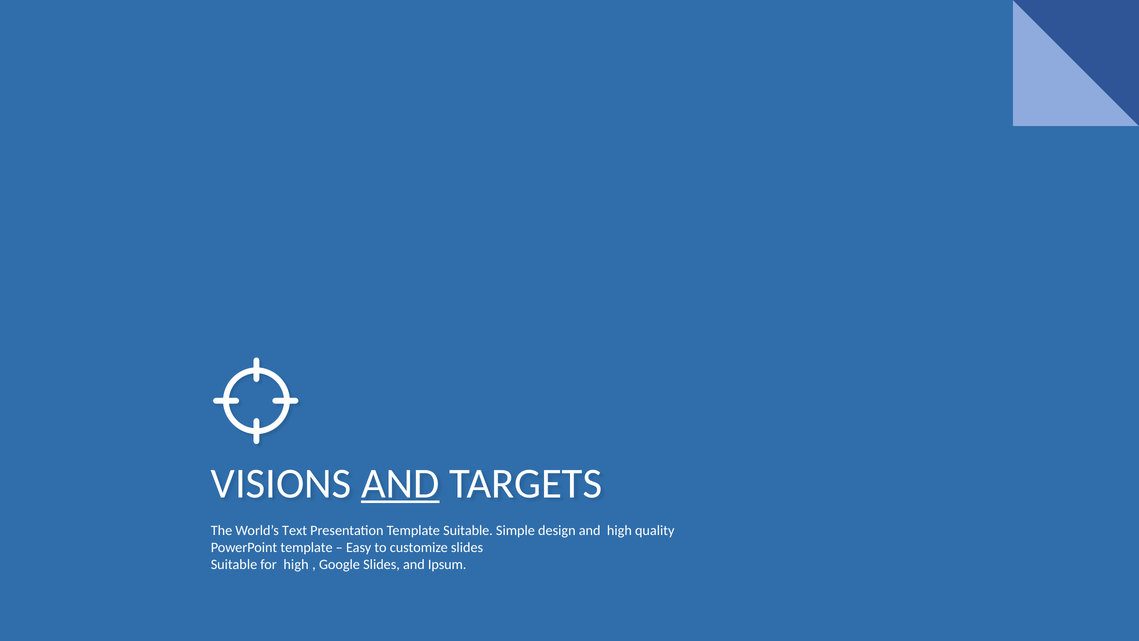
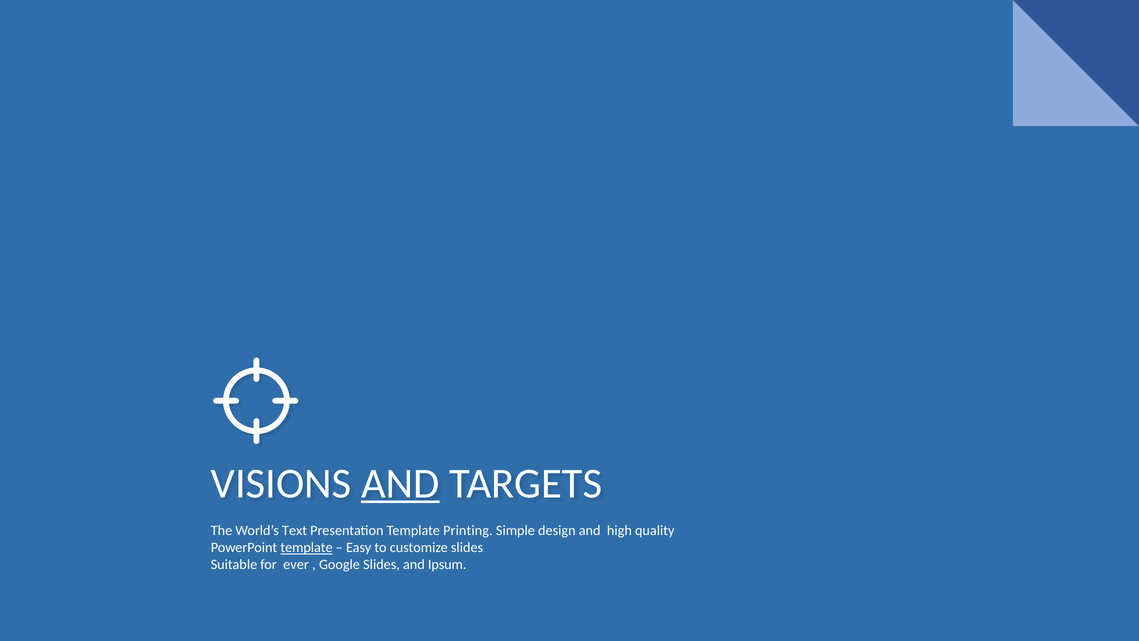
Template Suitable: Suitable -> Printing
template at (307, 547) underline: none -> present
for high: high -> ever
